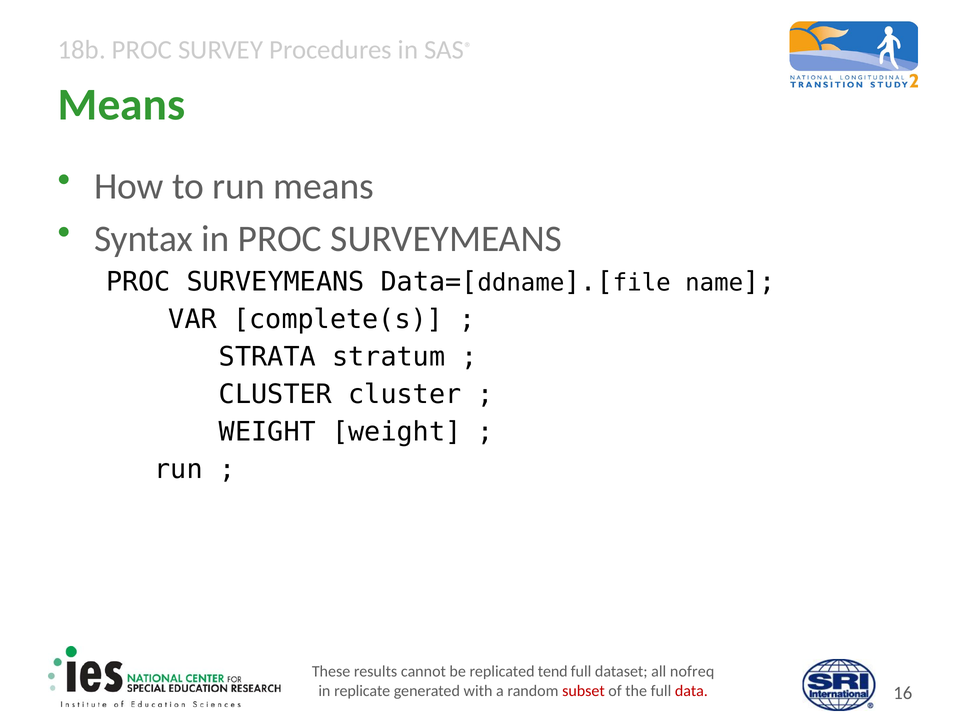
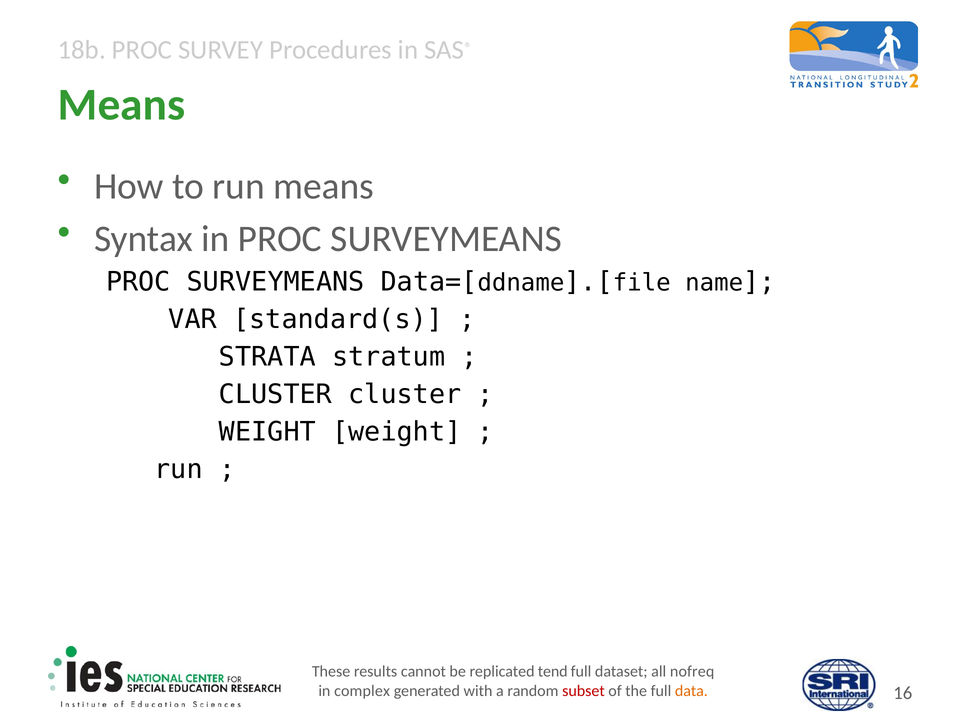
complete(s: complete(s -> standard(s
replicate: replicate -> complex
data colour: red -> orange
